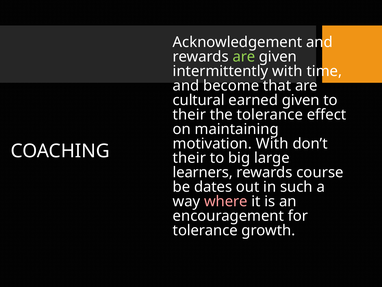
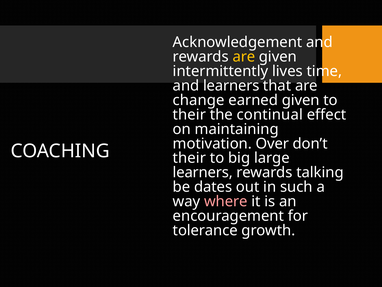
are at (244, 57) colour: light green -> yellow
intermittently with: with -> lives
and become: become -> learners
cultural: cultural -> change
the tolerance: tolerance -> continual
motivation With: With -> Over
course: course -> talking
